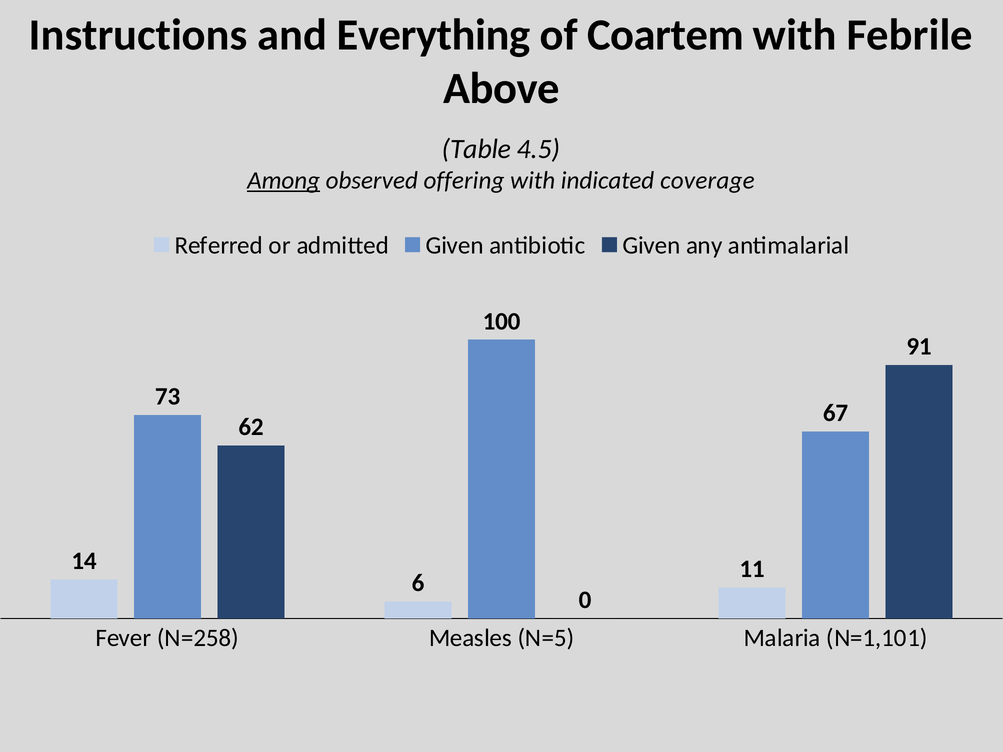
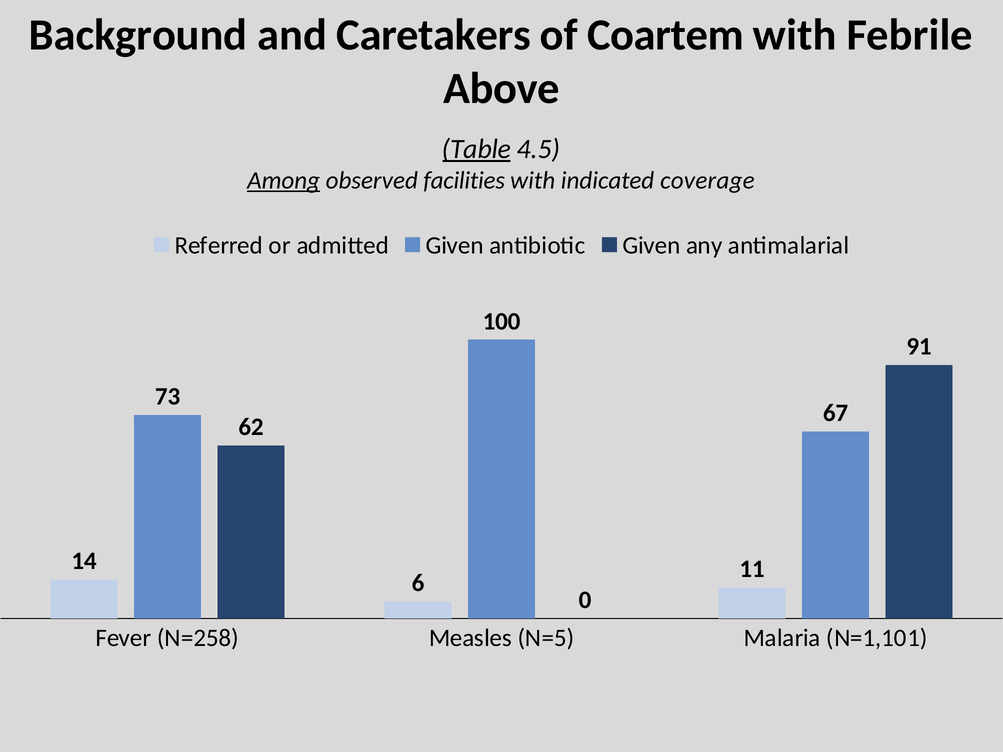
Instructions: Instructions -> Background
Everything: Everything -> Caretakers
Table underline: none -> present
offering: offering -> facilities
